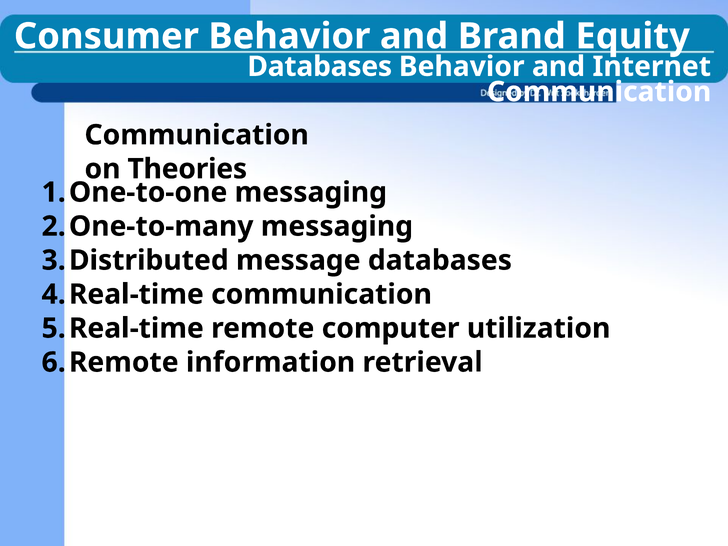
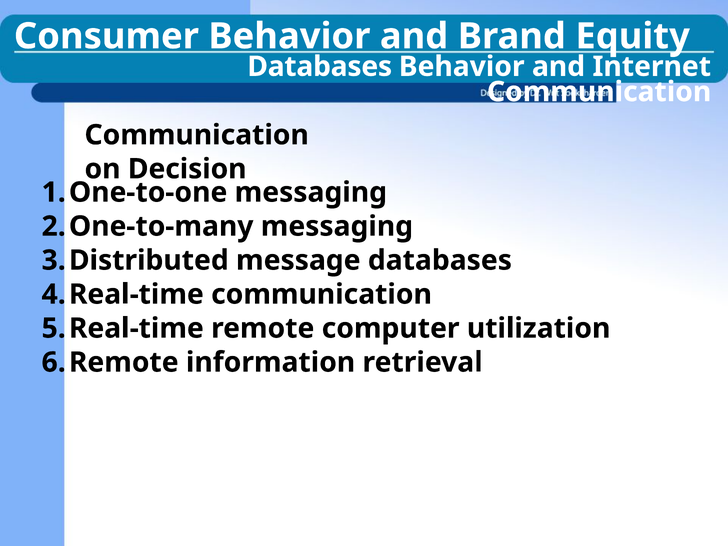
Theories: Theories -> Decision
